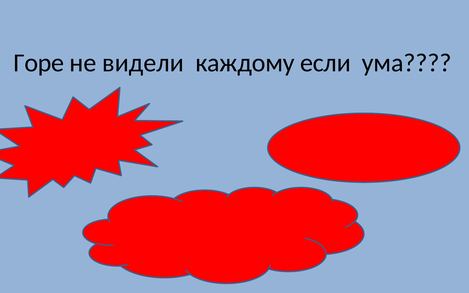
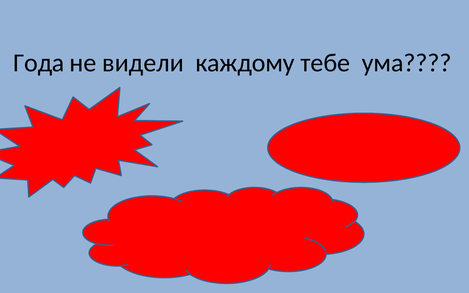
Горе: Горе -> Года
если: если -> тебе
